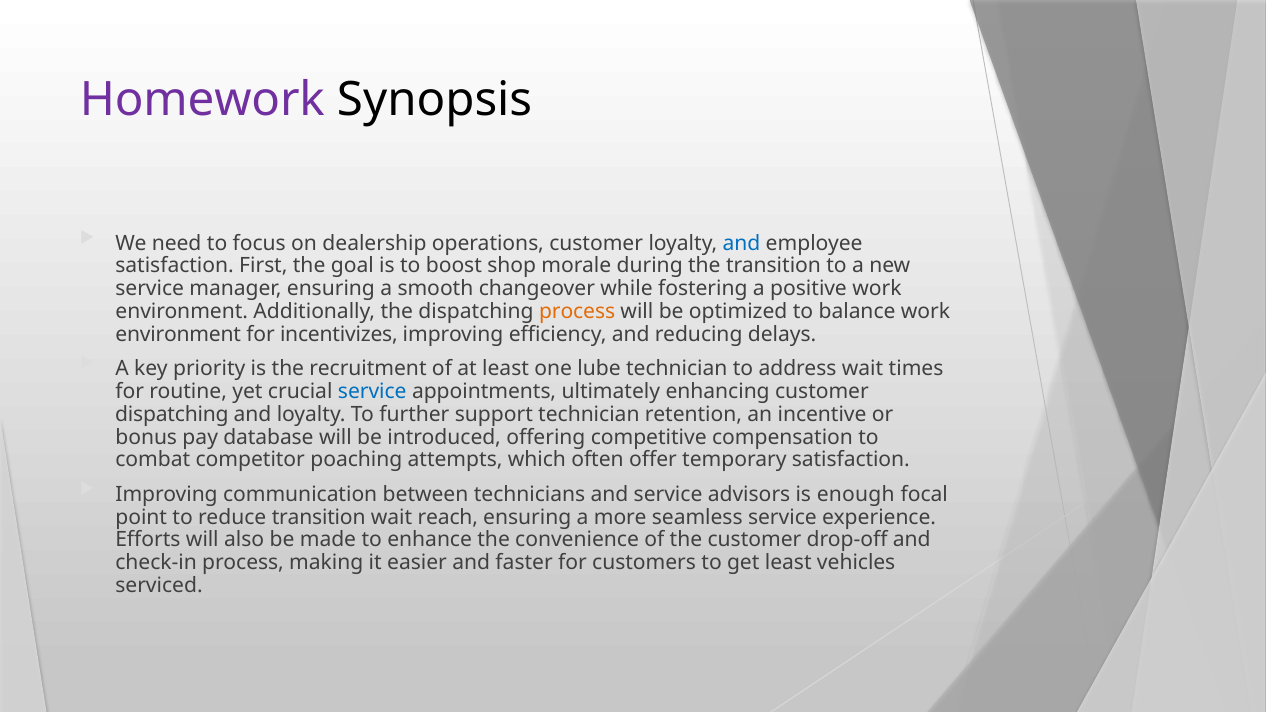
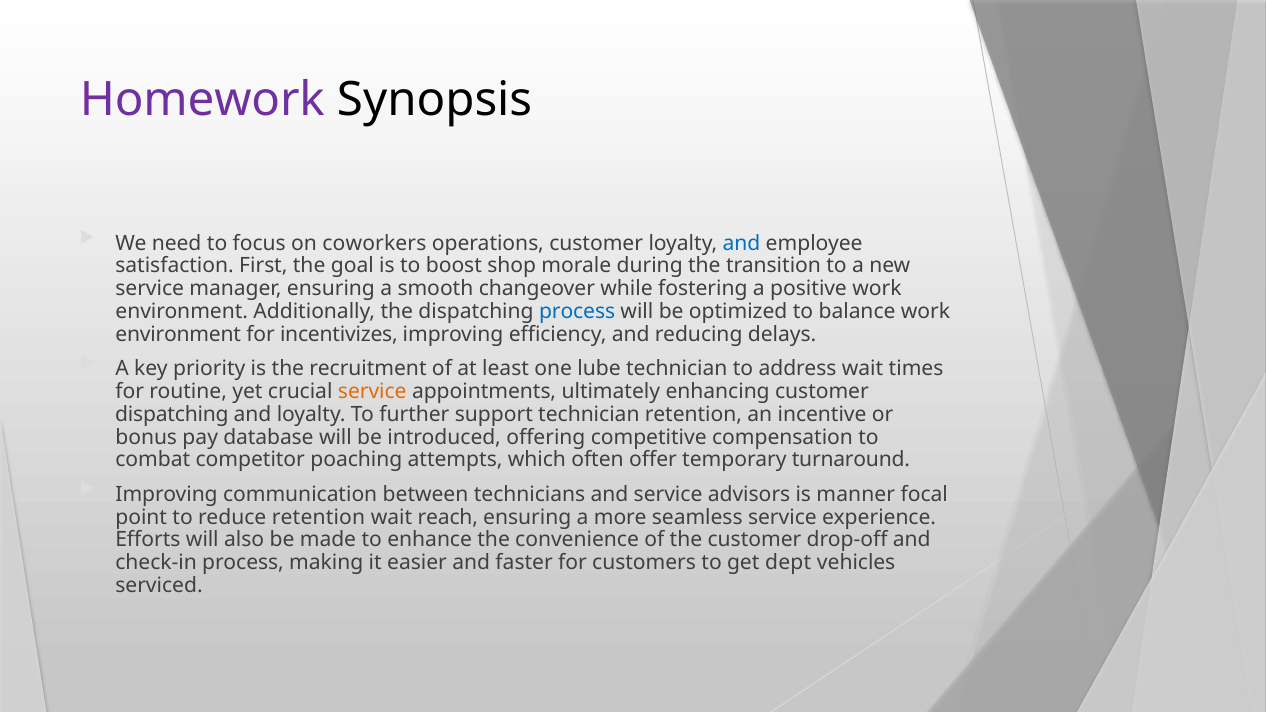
dealership: dealership -> coworkers
process at (577, 312) colour: orange -> blue
service at (372, 392) colour: blue -> orange
temporary satisfaction: satisfaction -> turnaround
enough: enough -> manner
reduce transition: transition -> retention
get least: least -> dept
